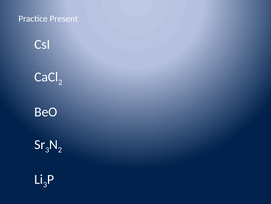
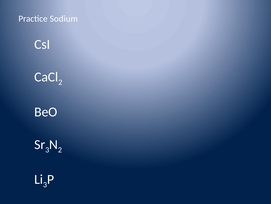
Present: Present -> Sodium
